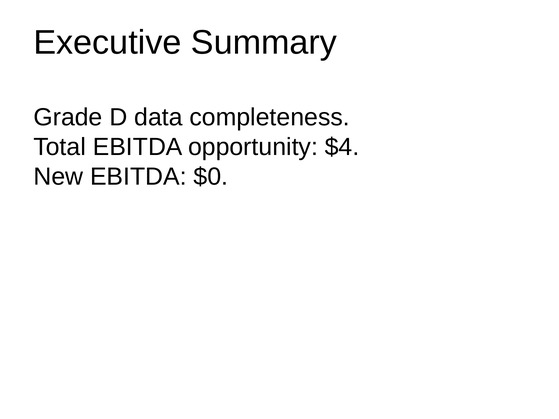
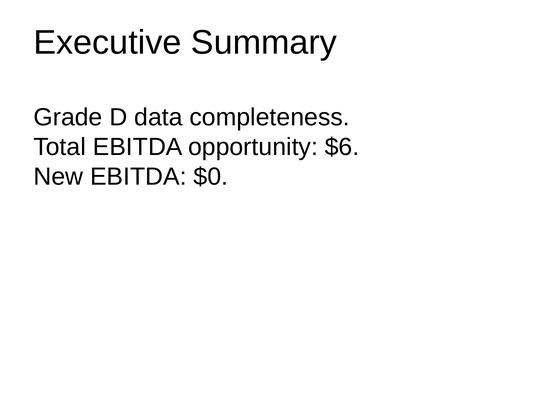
$4: $4 -> $6
